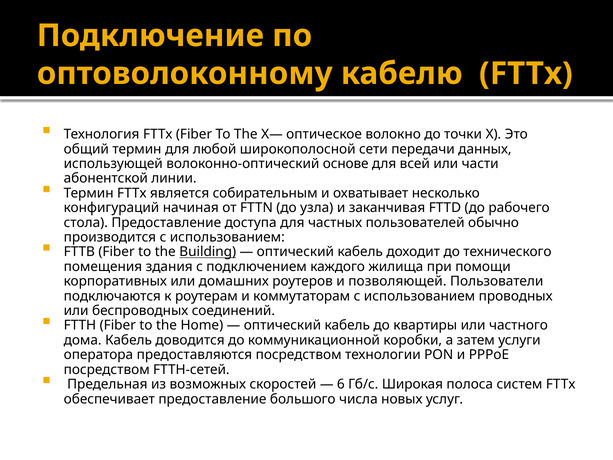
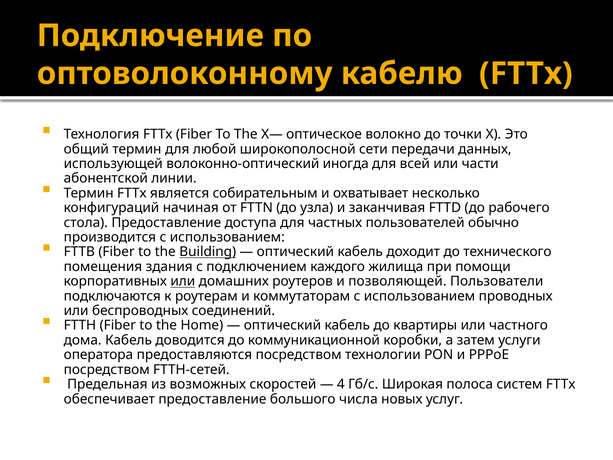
основе: основе -> иногда
или at (183, 281) underline: none -> present
6: 6 -> 4
